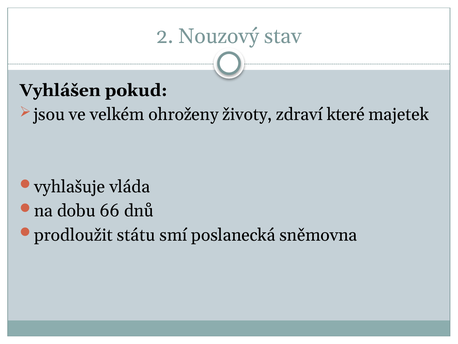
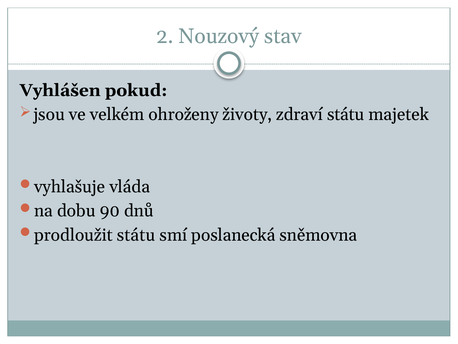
zdraví které: které -> státu
66: 66 -> 90
